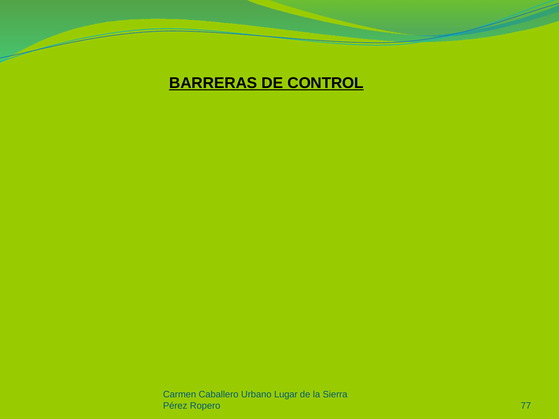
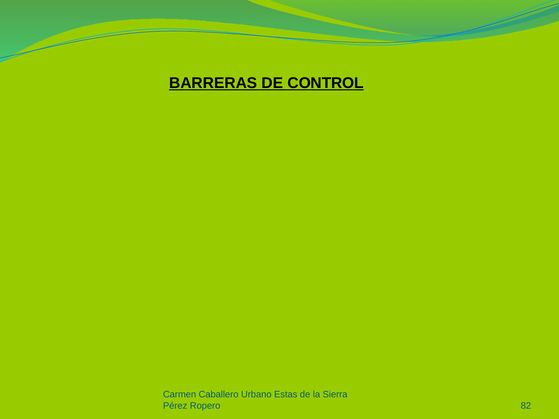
Lugar: Lugar -> Estas
77: 77 -> 82
